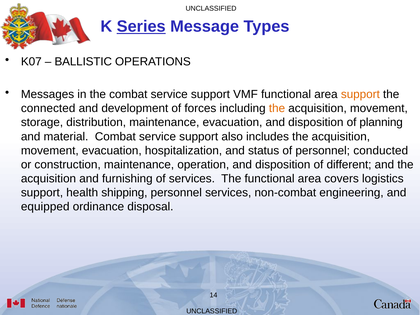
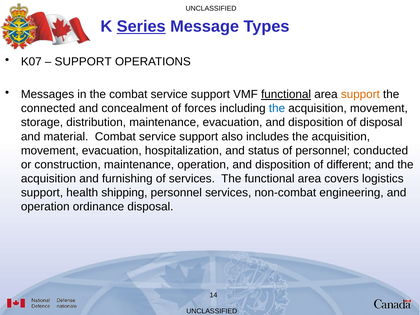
BALLISTIC at (83, 62): BALLISTIC -> SUPPORT
functional at (286, 94) underline: none -> present
development: development -> concealment
the at (277, 108) colour: orange -> blue
of planning: planning -> disposal
equipped at (45, 207): equipped -> operation
